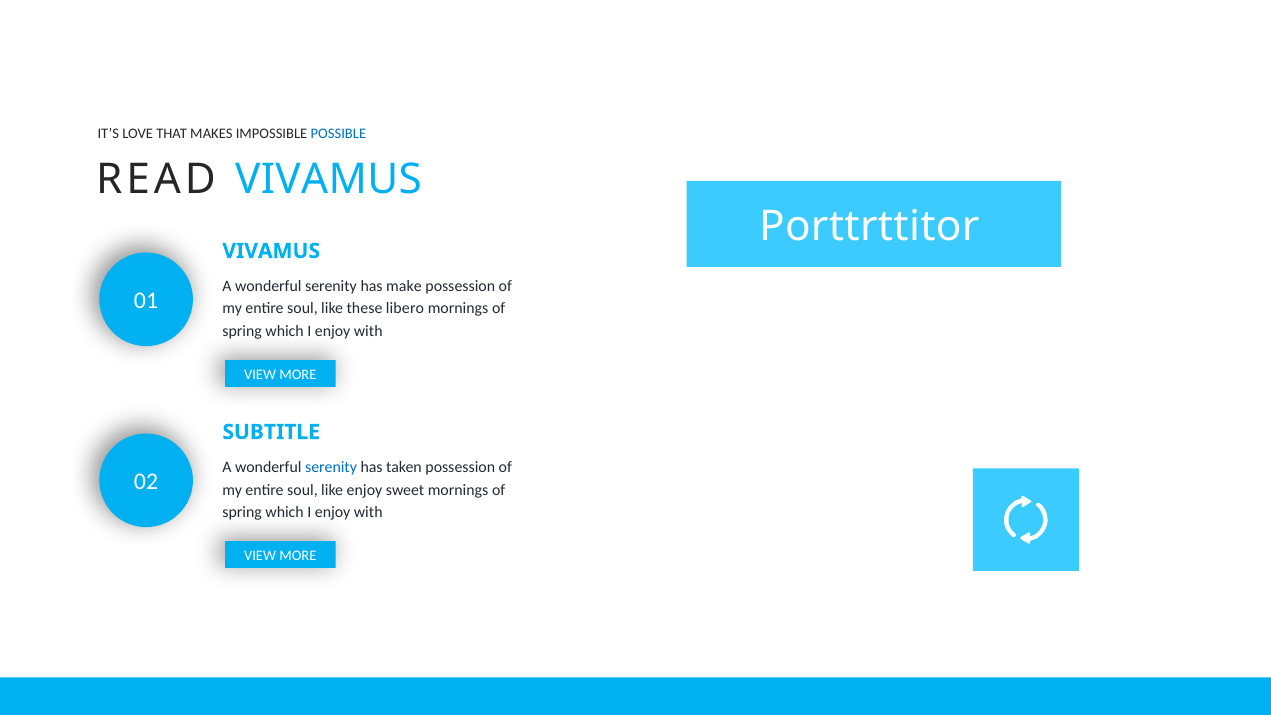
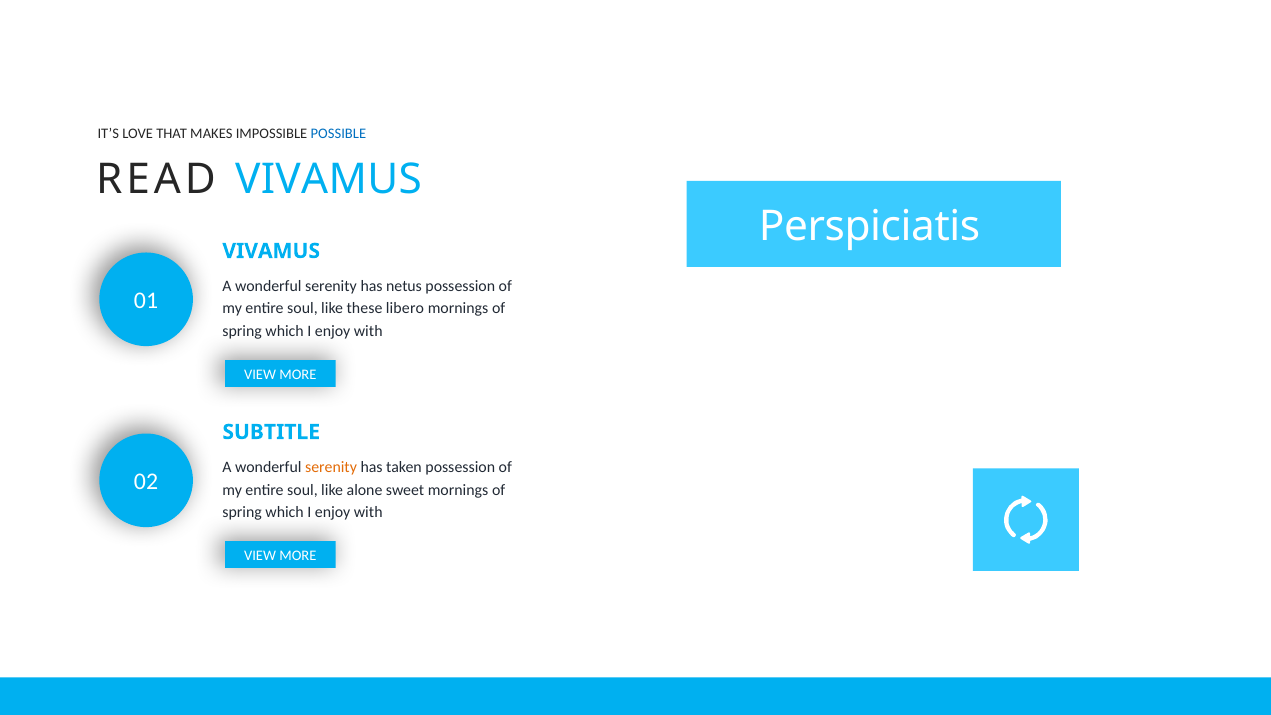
Porttrttitor: Porttrttitor -> Perspiciatis
make: make -> netus
serenity at (331, 467) colour: blue -> orange
like enjoy: enjoy -> alone
